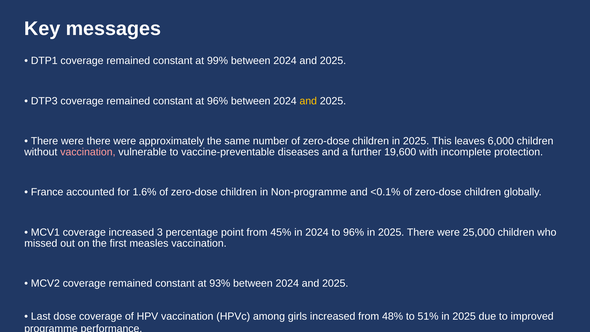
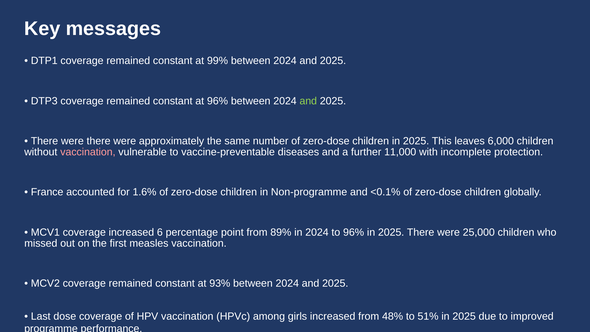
and at (308, 101) colour: yellow -> light green
19,600: 19,600 -> 11,000
3: 3 -> 6
45%: 45% -> 89%
